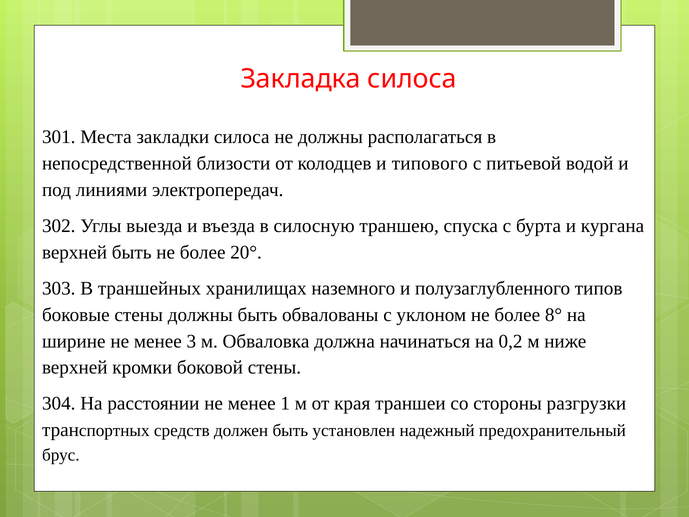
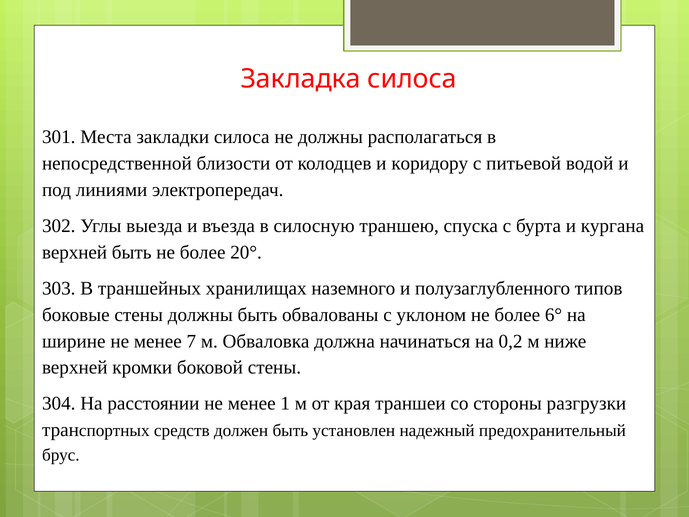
типового: типового -> коридору
8°: 8° -> 6°
3: 3 -> 7
